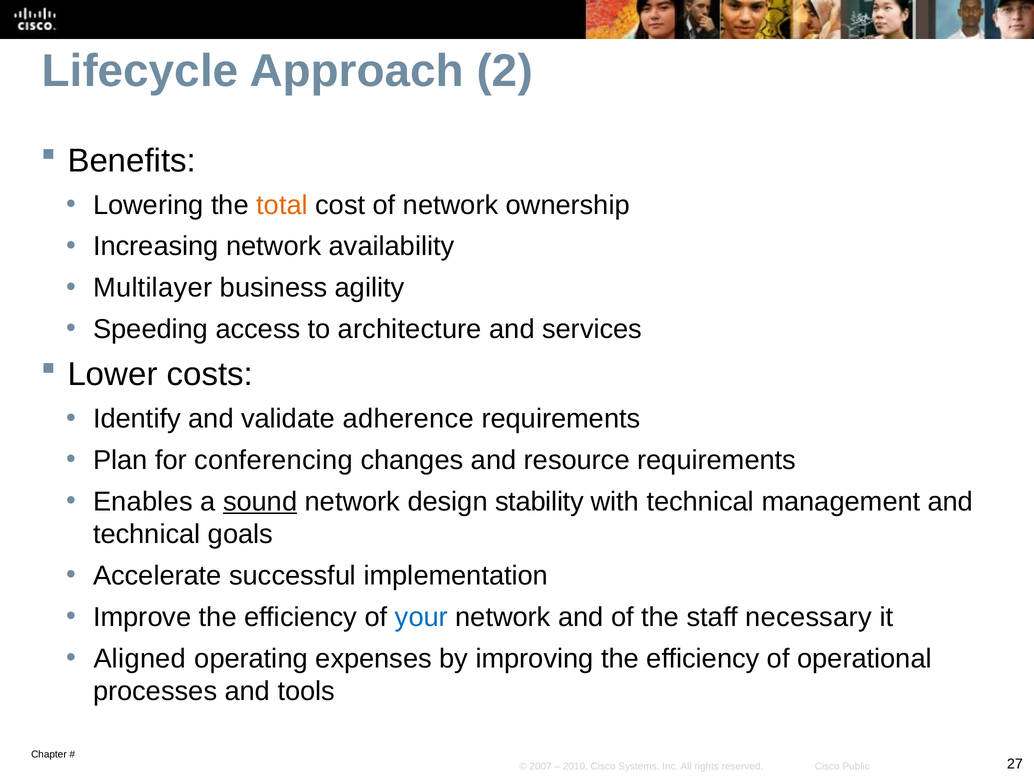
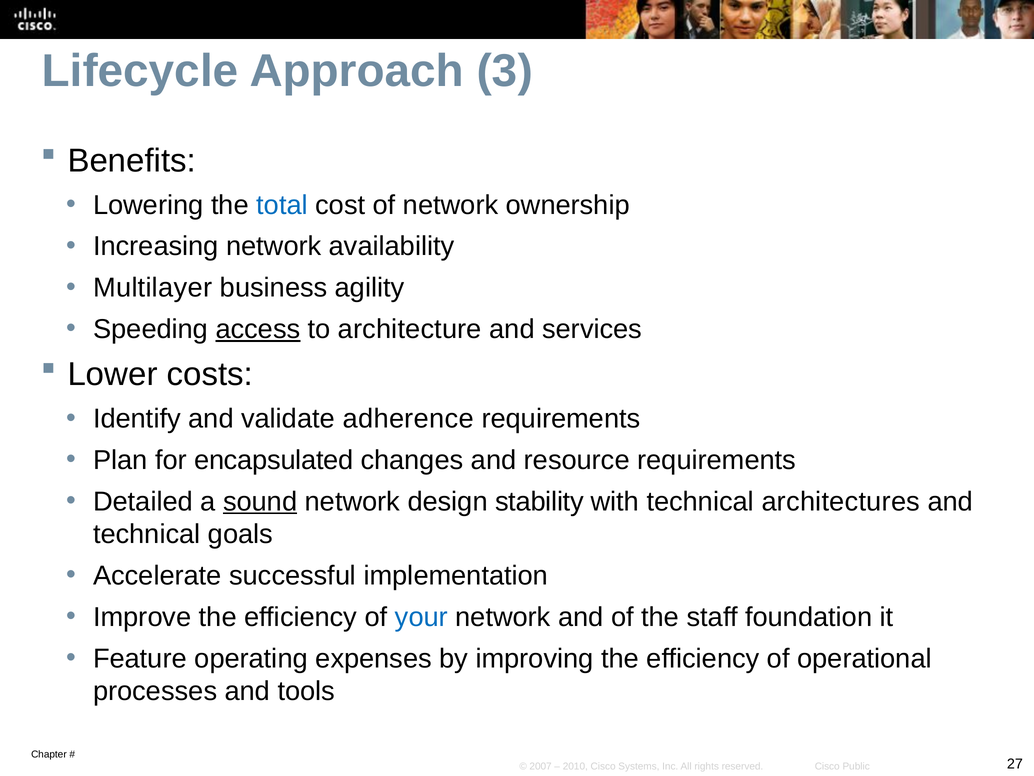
2: 2 -> 3
total colour: orange -> blue
access underline: none -> present
conferencing: conferencing -> encapsulated
Enables: Enables -> Detailed
management: management -> architectures
necessary: necessary -> foundation
Aligned: Aligned -> Feature
